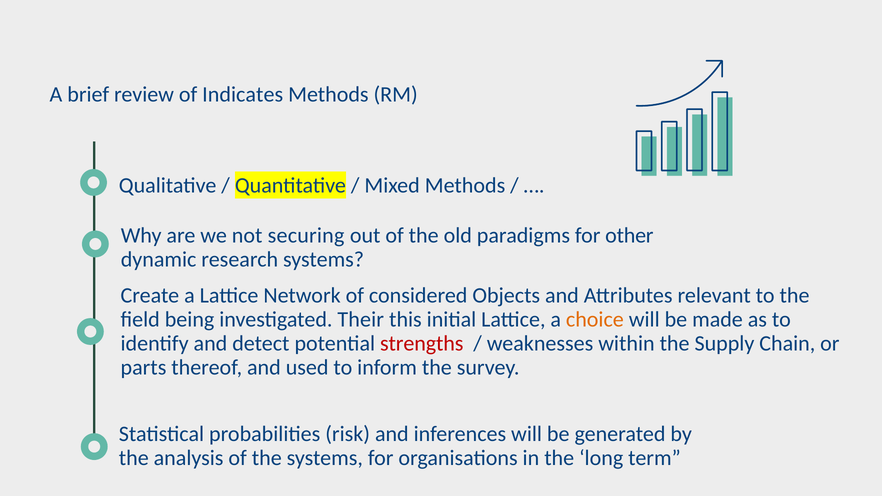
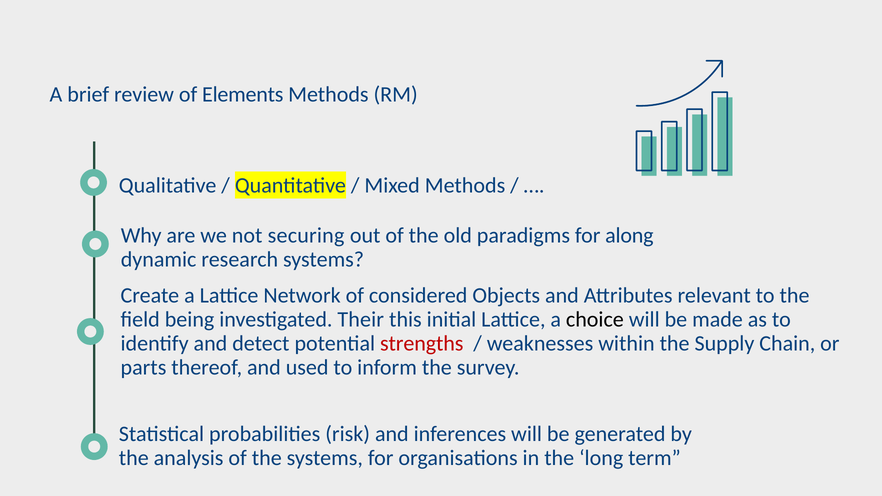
Indicates: Indicates -> Elements
other: other -> along
choice colour: orange -> black
